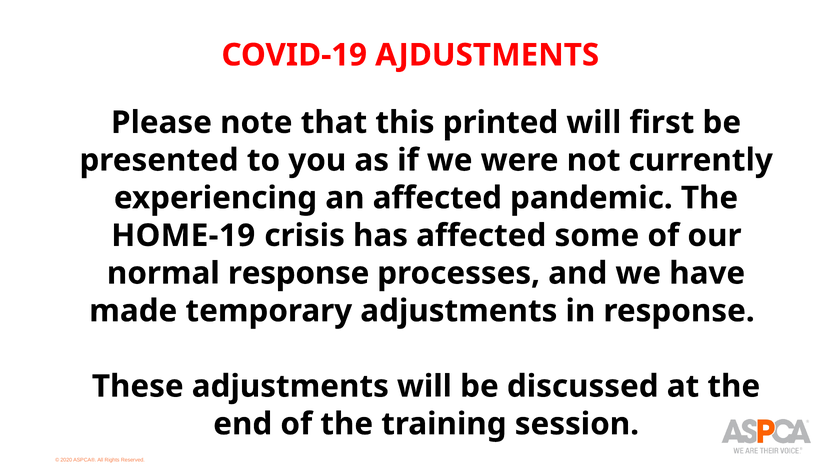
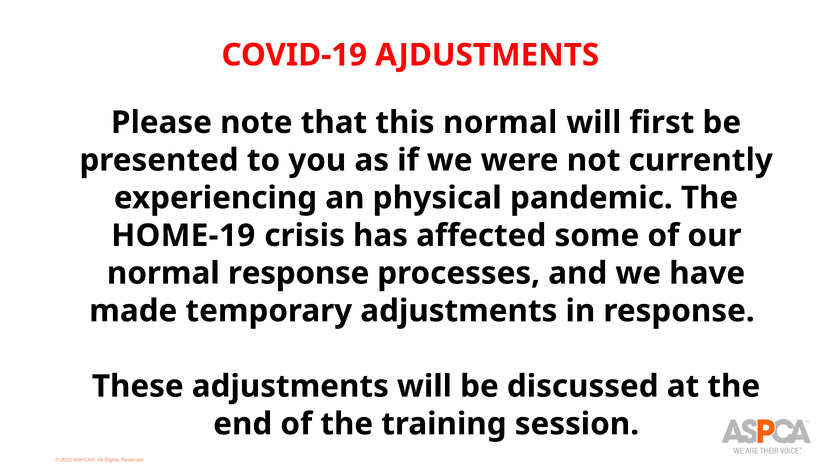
this printed: printed -> normal
an affected: affected -> physical
